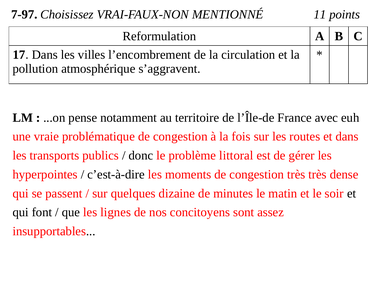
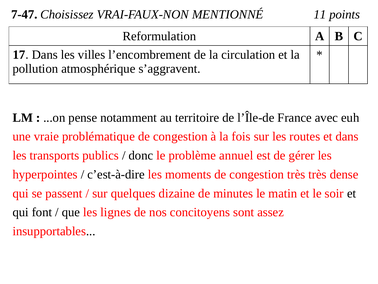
7-97: 7-97 -> 7-47
littoral: littoral -> annuel
